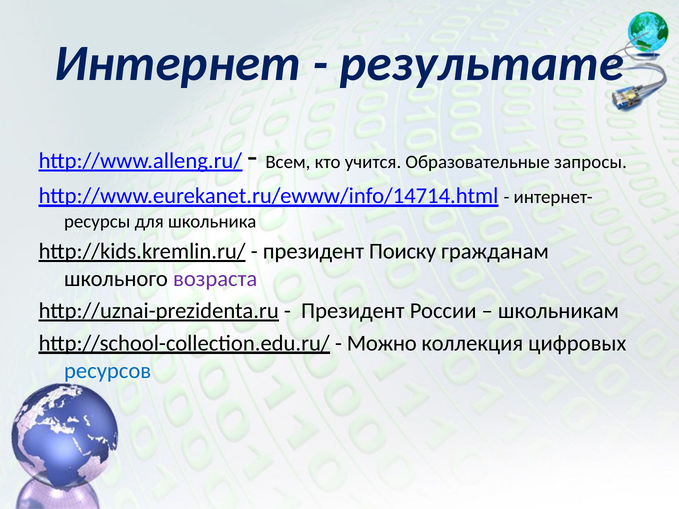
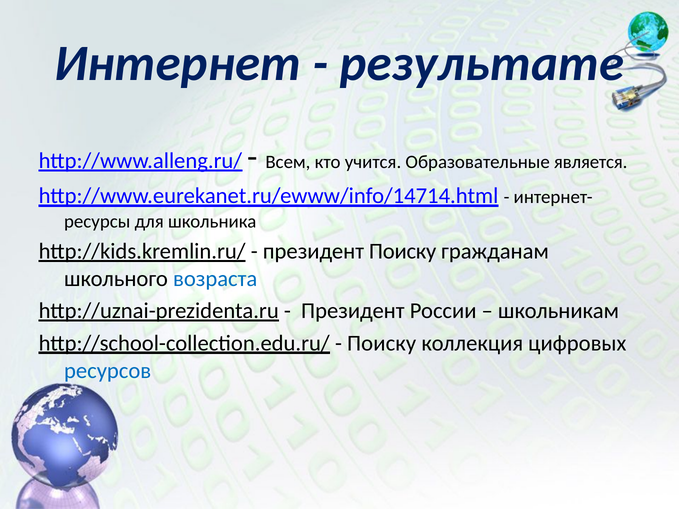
запросы: запросы -> является
возраста colour: purple -> blue
Можно at (382, 343): Можно -> Поиску
